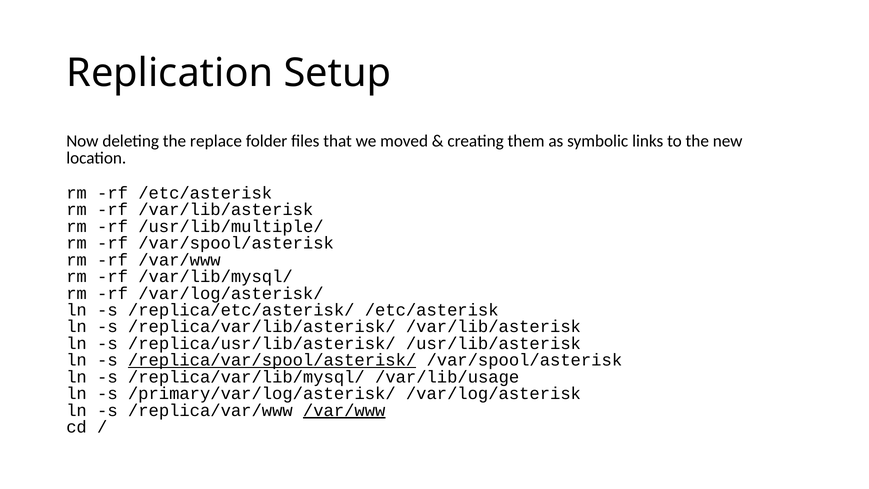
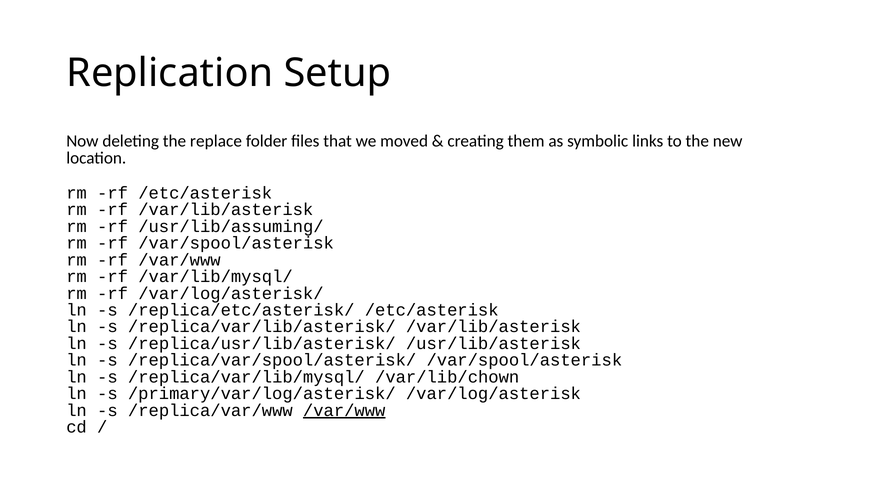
/usr/lib/multiple/: /usr/lib/multiple/ -> /usr/lib/assuming/
/replica/var/spool/asterisk/ underline: present -> none
/var/lib/usage: /var/lib/usage -> /var/lib/chown
